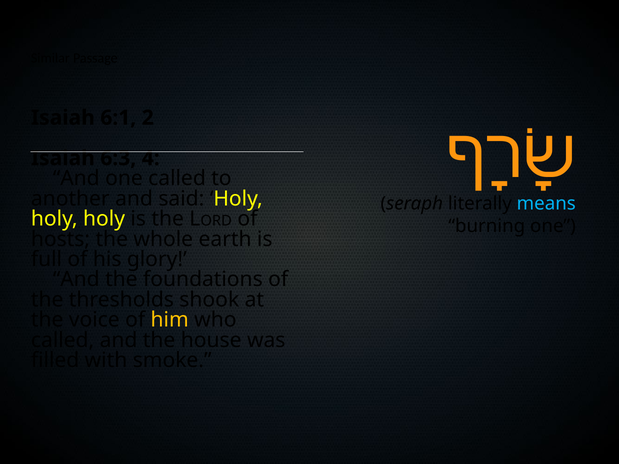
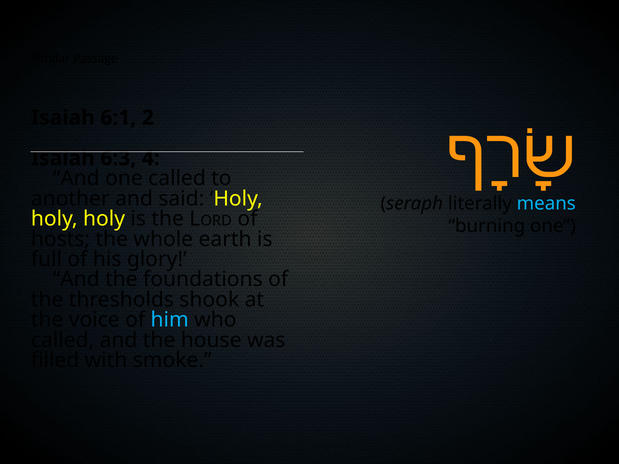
him colour: yellow -> light blue
